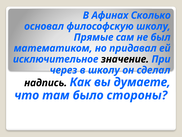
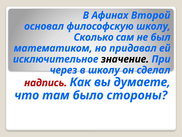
Сколько: Сколько -> Второй
Прямые: Прямые -> Сколько
надпись colour: black -> red
